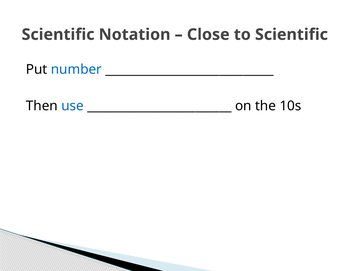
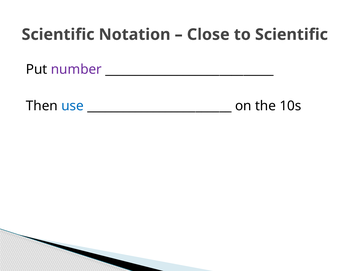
number colour: blue -> purple
